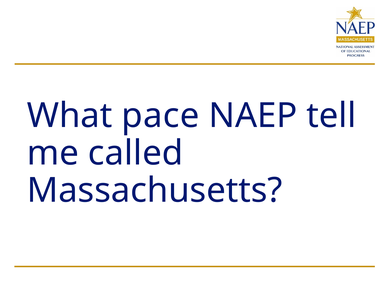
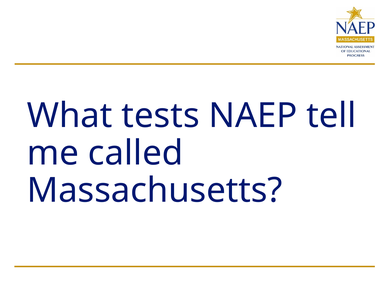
pace: pace -> tests
